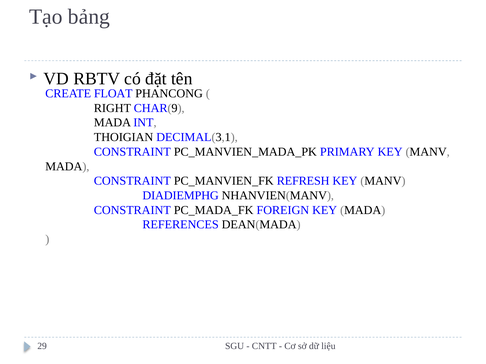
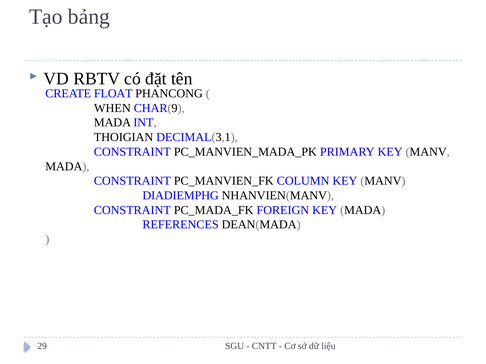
RIGHT: RIGHT -> WHEN
REFRESH: REFRESH -> COLUMN
